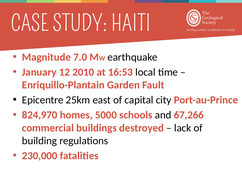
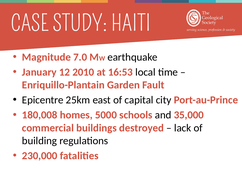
824,970: 824,970 -> 180,008
67,266: 67,266 -> 35,000
